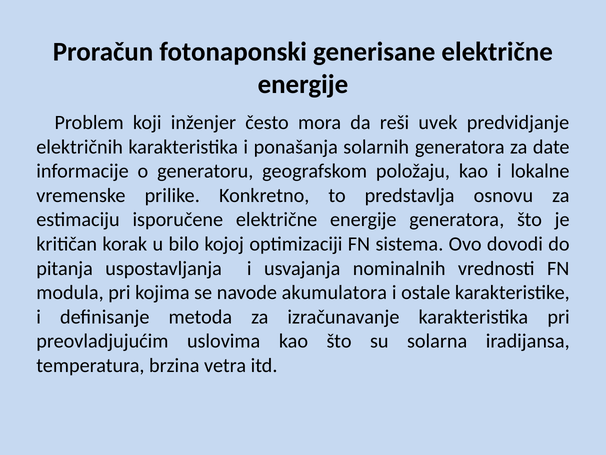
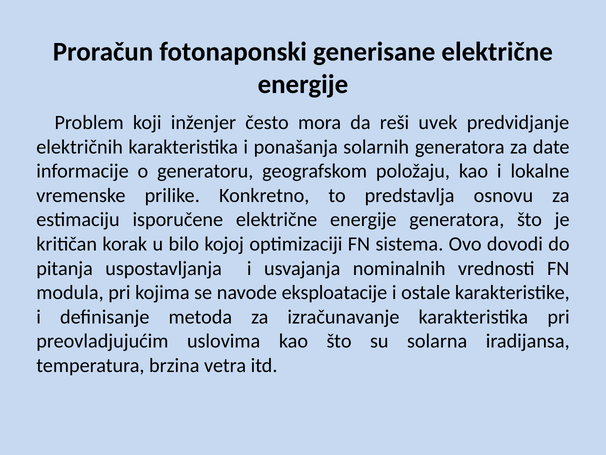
akumulatora: akumulatora -> eksploatacije
